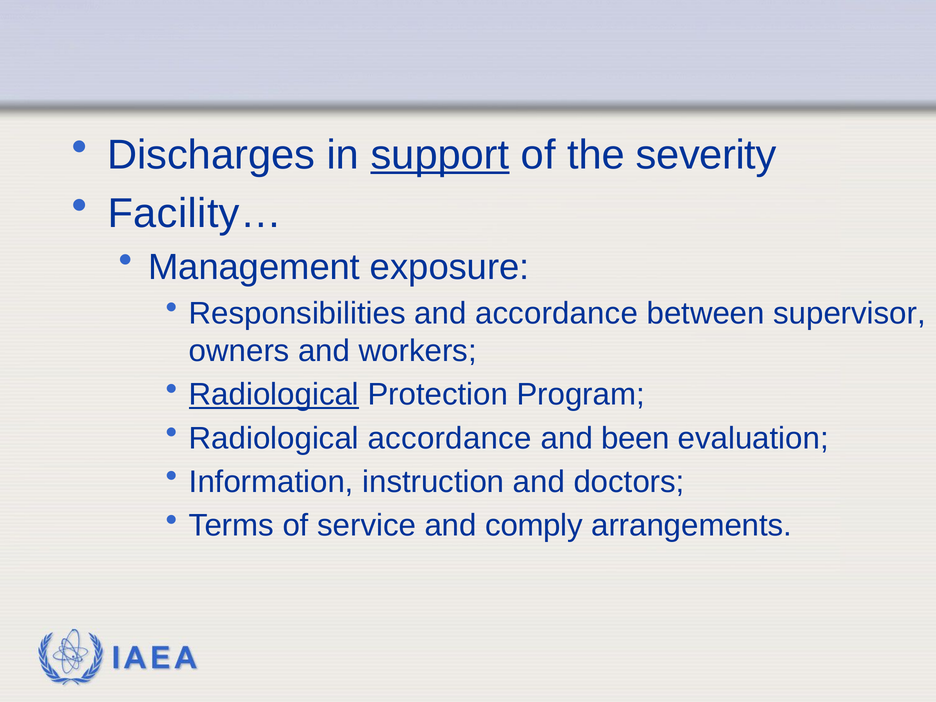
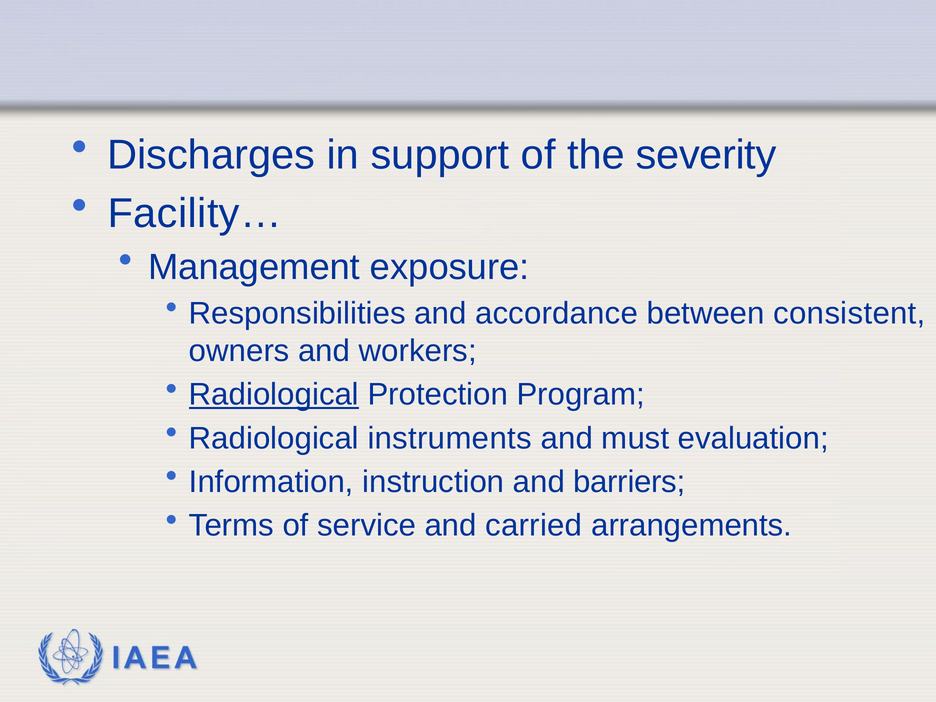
support underline: present -> none
supervisor: supervisor -> consistent
Radiological accordance: accordance -> instruments
been: been -> must
doctors: doctors -> barriers
comply: comply -> carried
